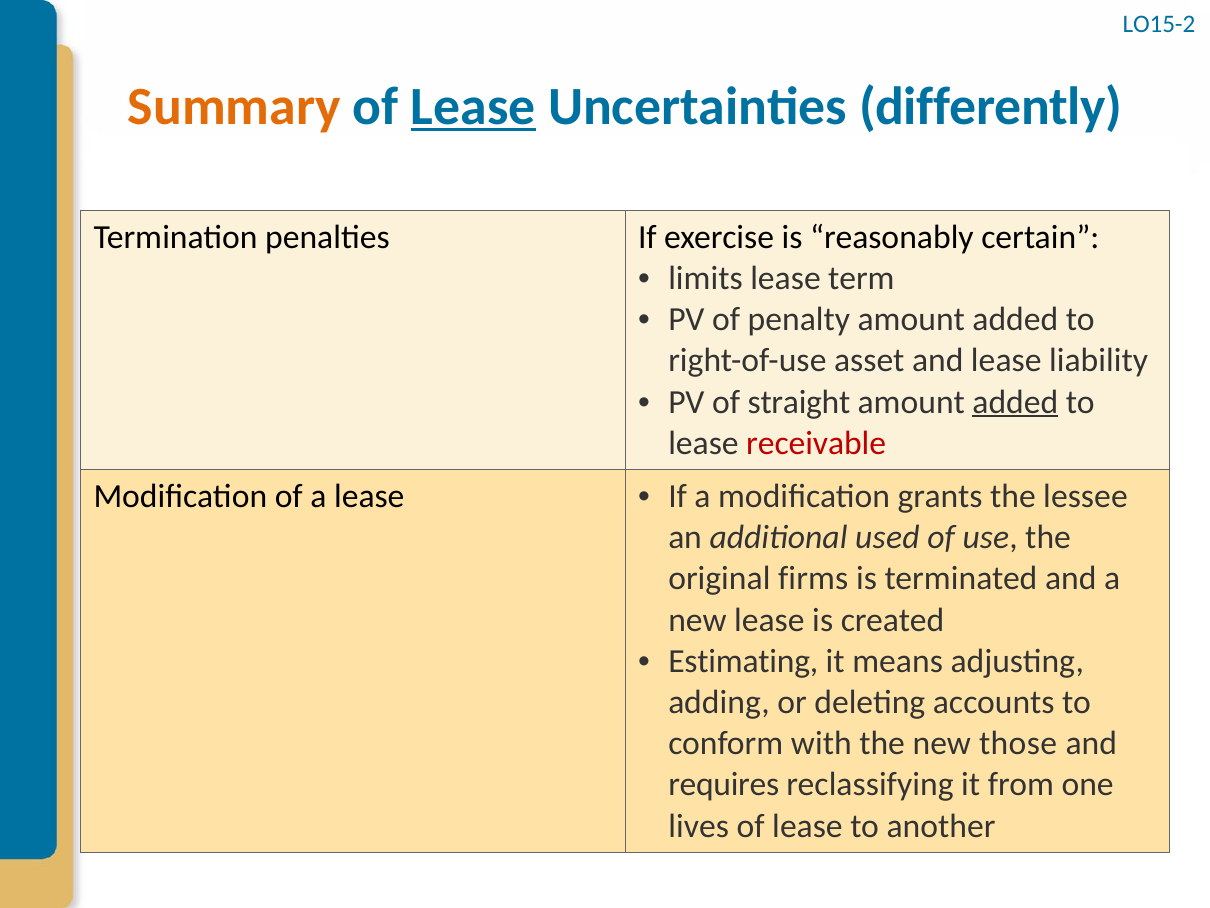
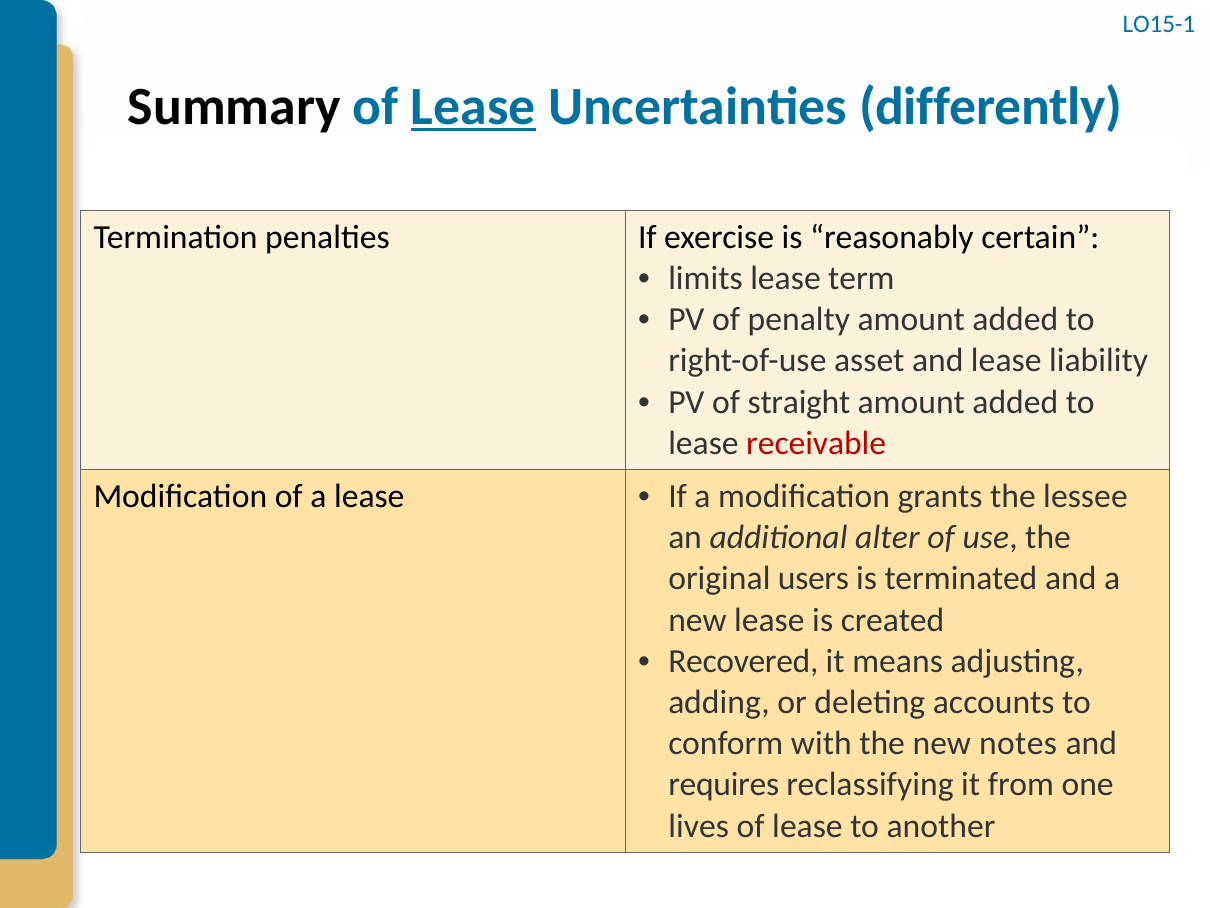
LO15-2: LO15-2 -> LO15-1
Summary colour: orange -> black
added at (1015, 402) underline: present -> none
used: used -> alter
firms: firms -> users
Estimating: Estimating -> Recovered
those: those -> notes
